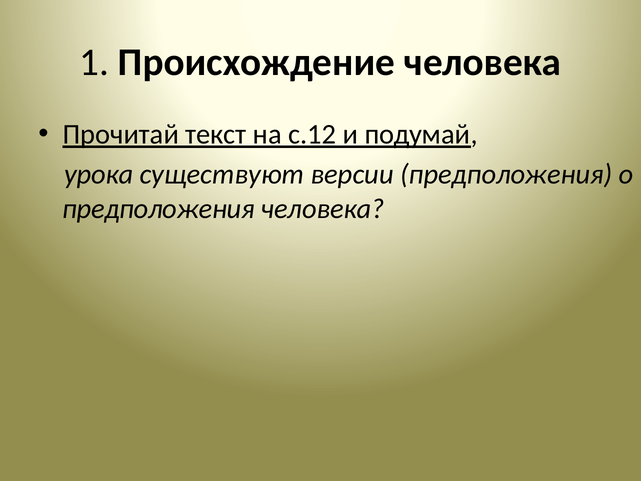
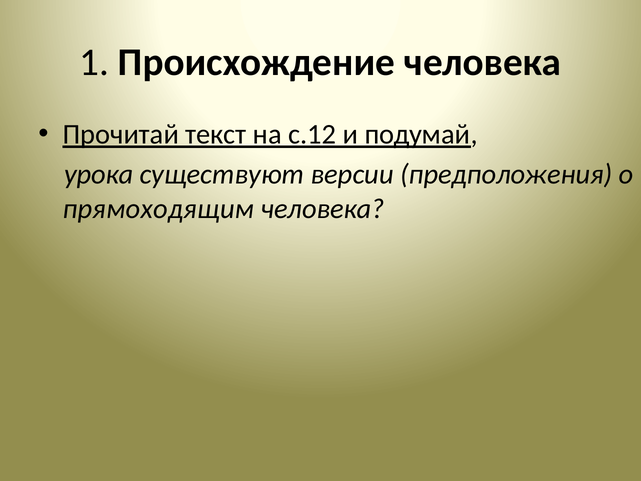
предположения at (159, 209): предположения -> прямоходящим
